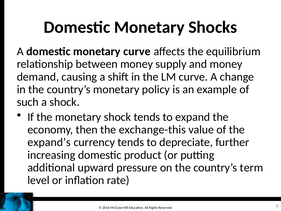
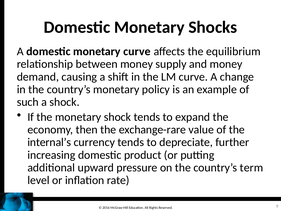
exchange-this: exchange-this -> exchange-rare
expand’s: expand’s -> internal’s
